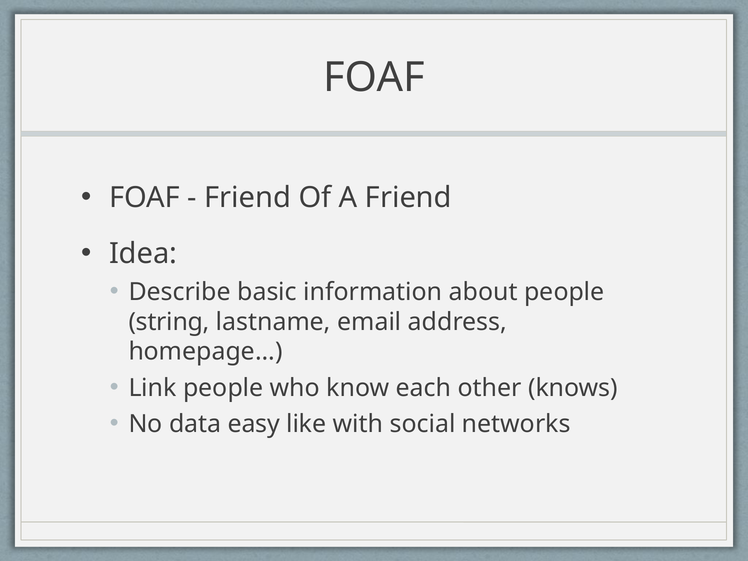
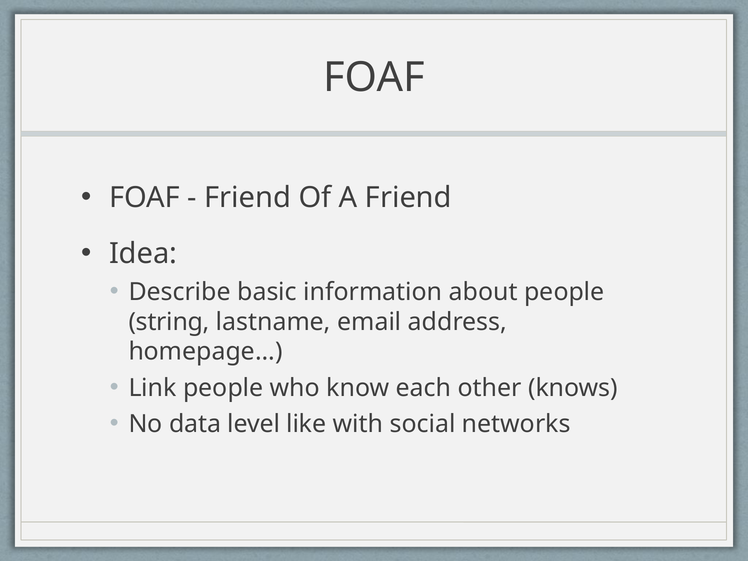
easy: easy -> level
